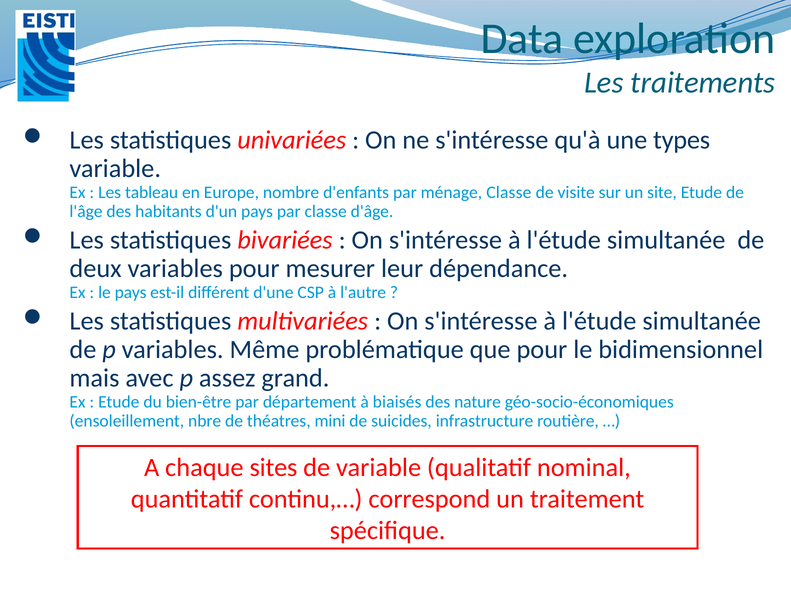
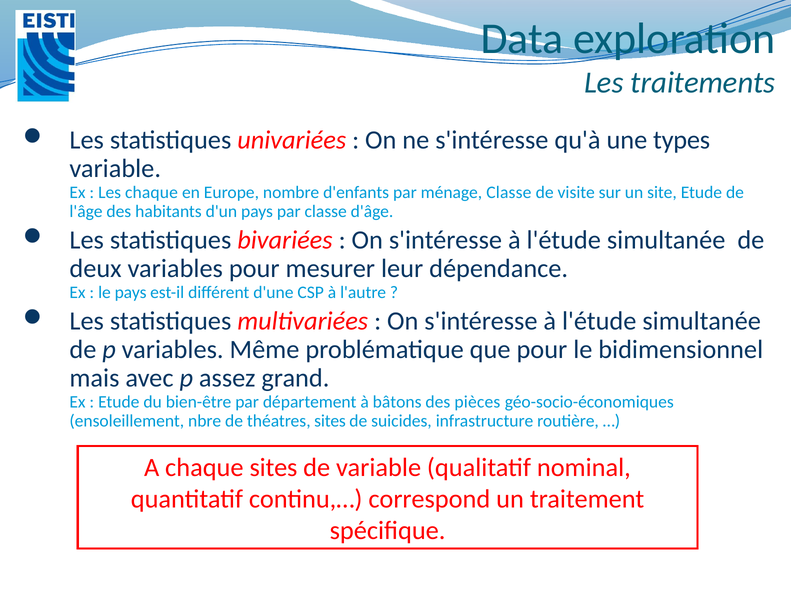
Les tableau: tableau -> chaque
biaisés: biaisés -> bâtons
nature: nature -> pièces
théatres mini: mini -> sites
